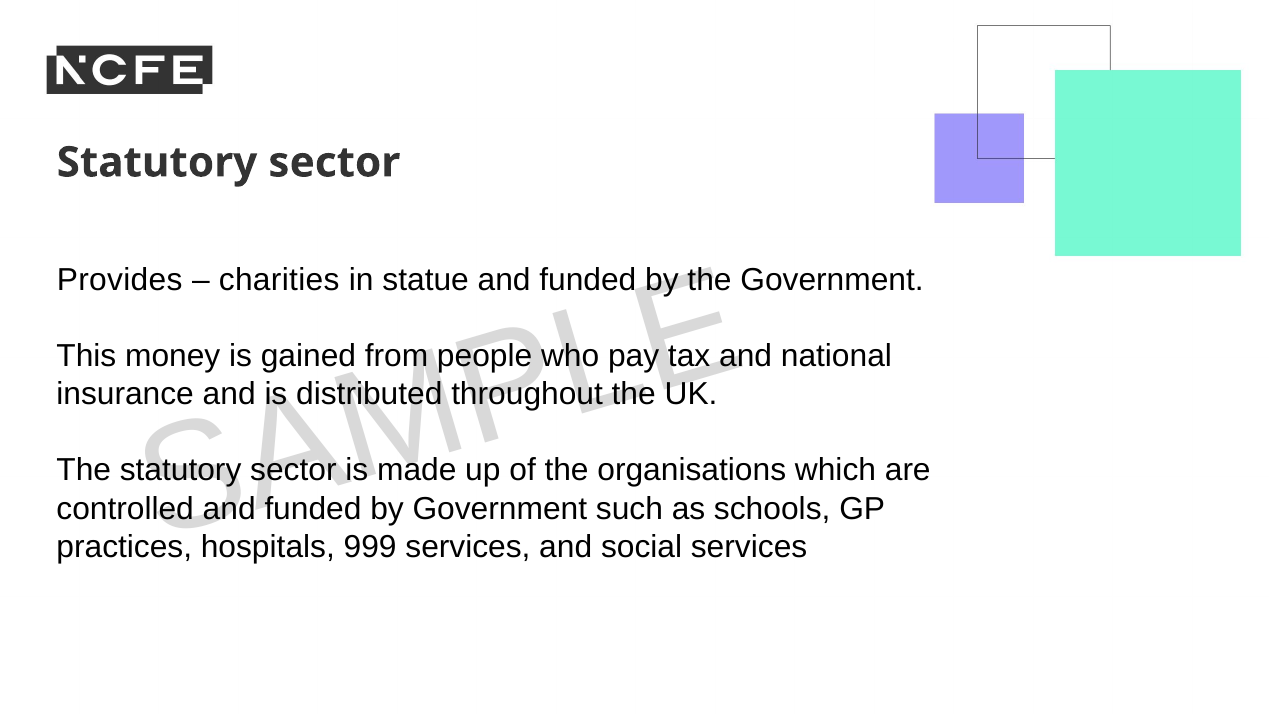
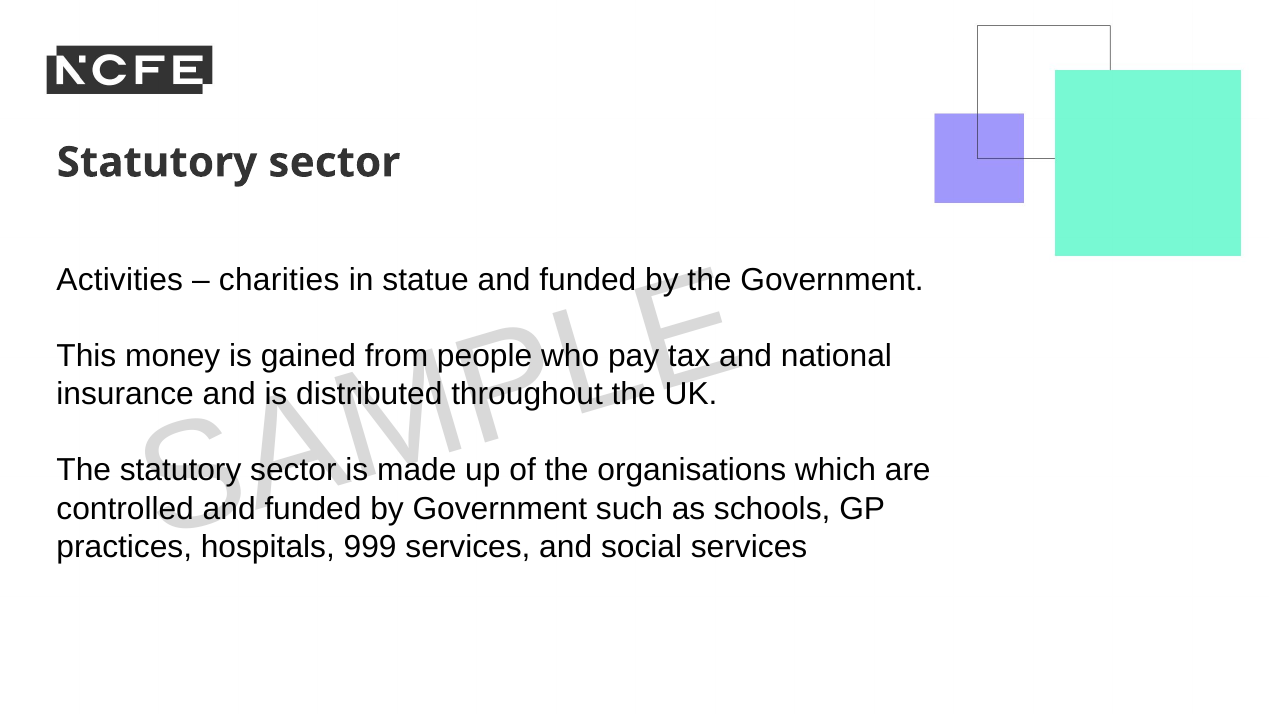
Provides: Provides -> Activities
